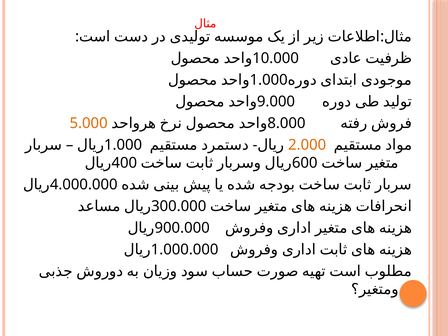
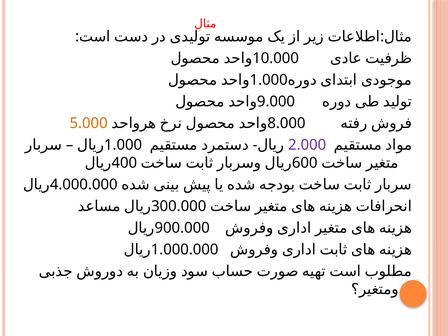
2.000 colour: orange -> purple
